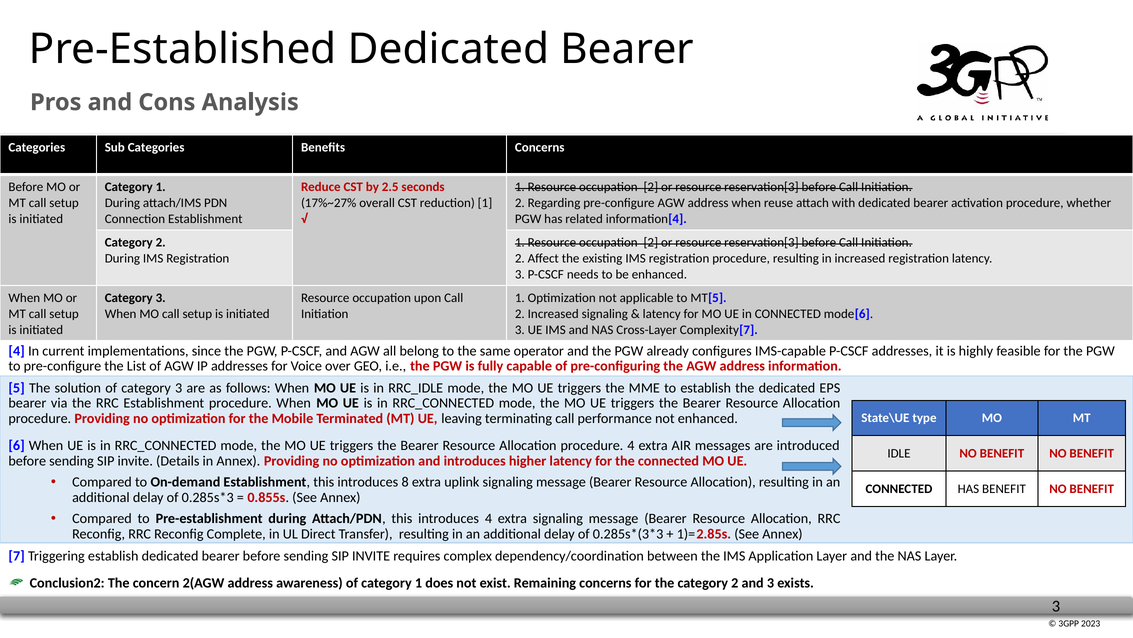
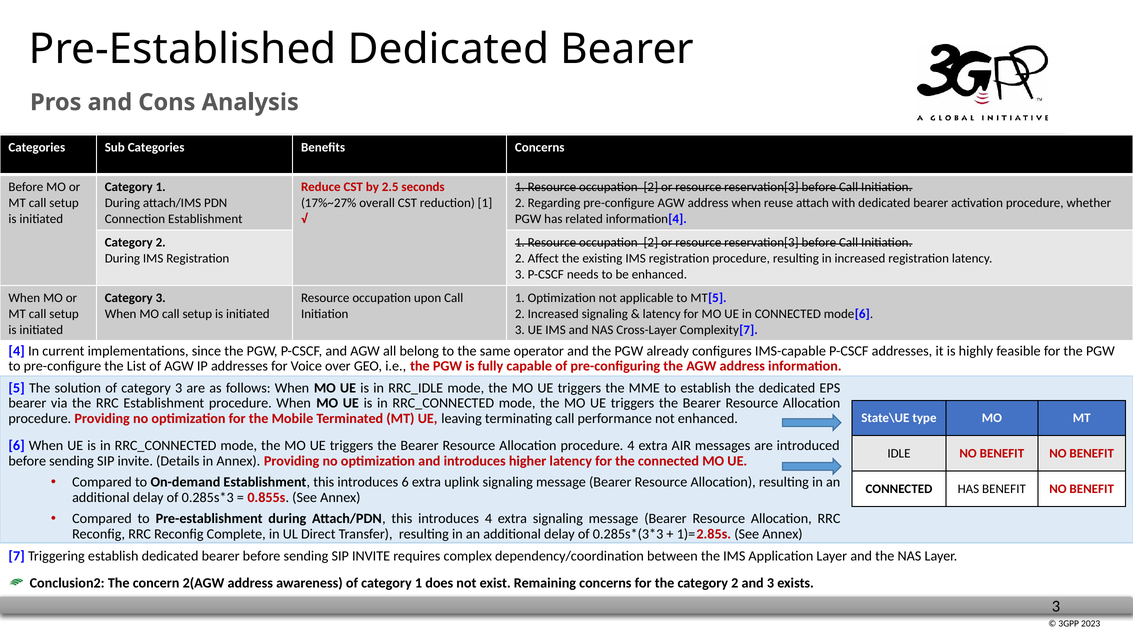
introduces 8: 8 -> 6
